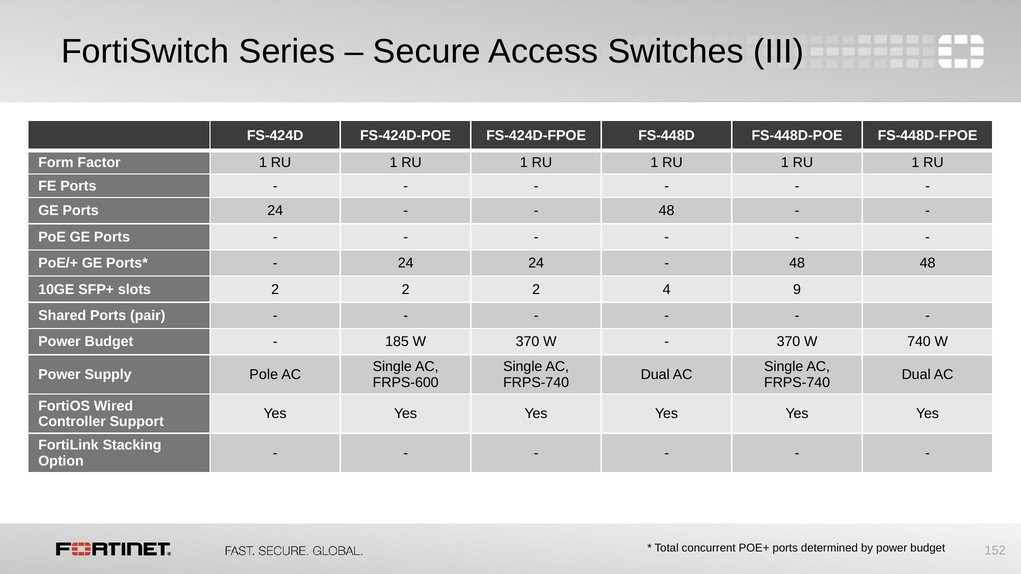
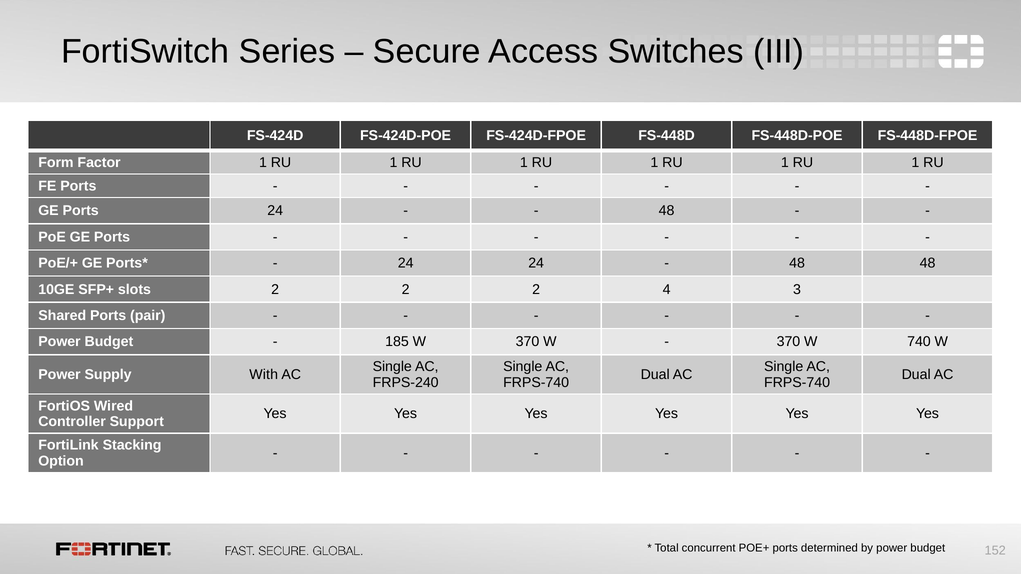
9: 9 -> 3
Pole: Pole -> With
FRPS-600: FRPS-600 -> FRPS-240
